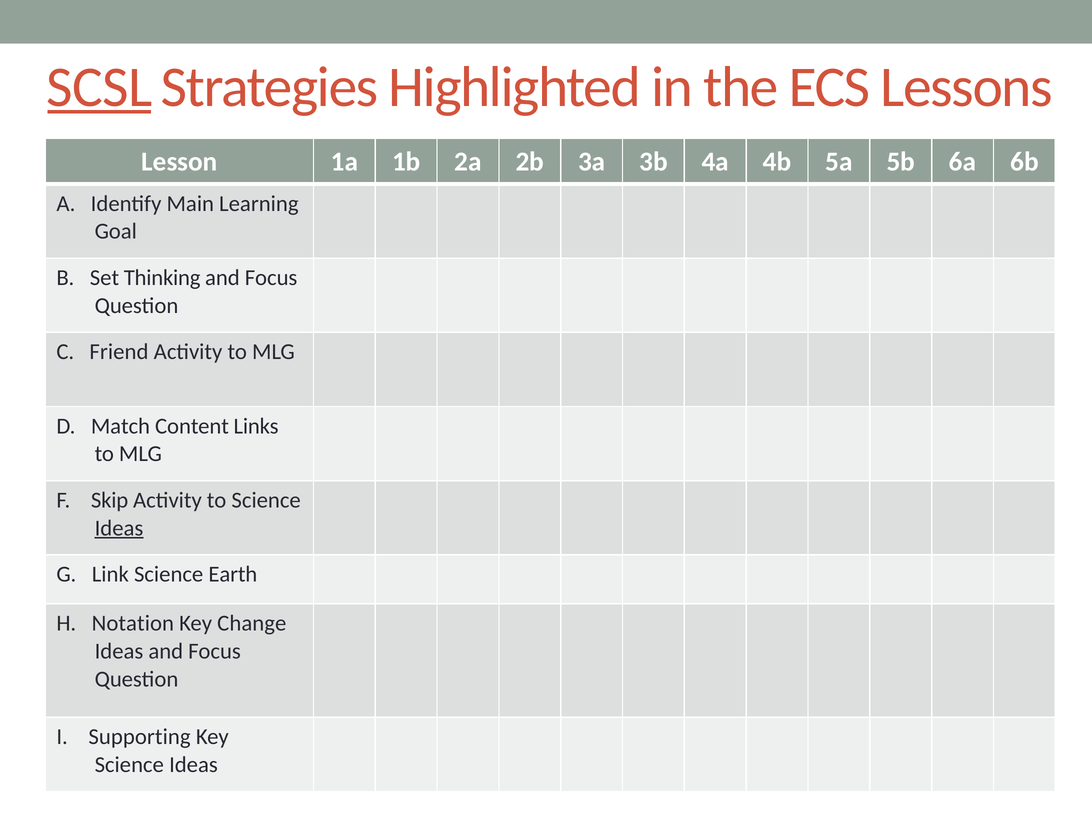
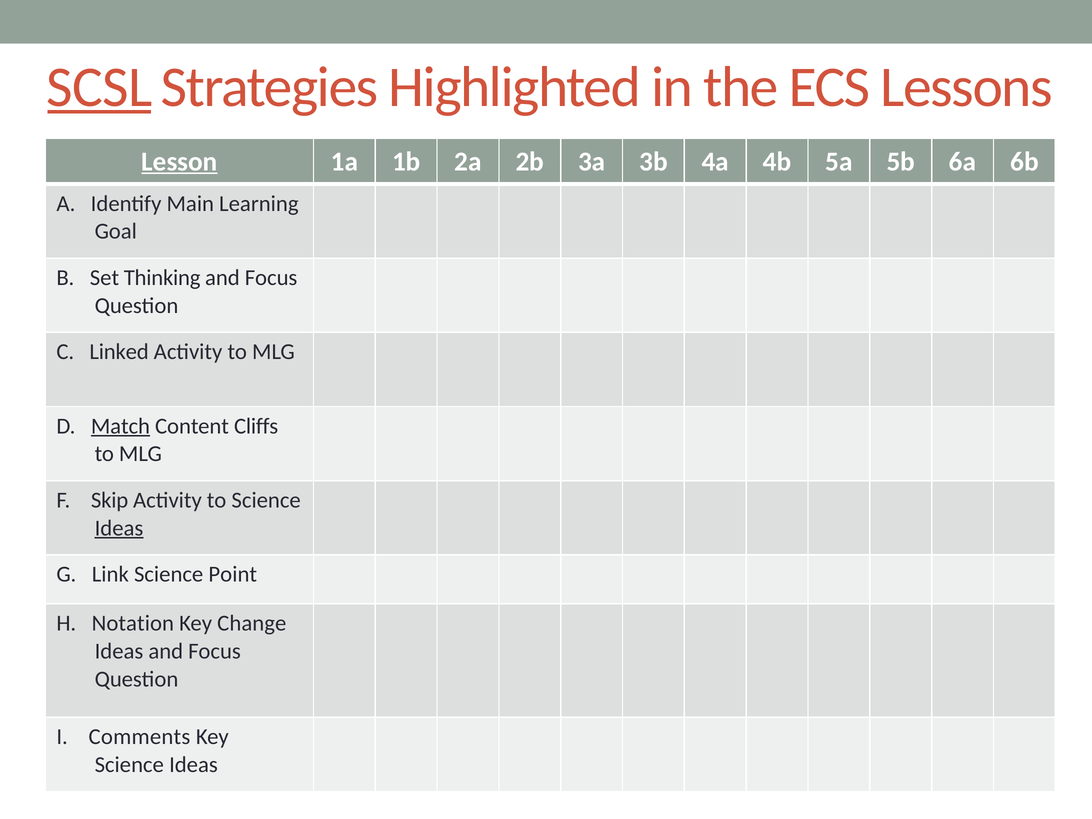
Lesson underline: none -> present
Friend: Friend -> Linked
Match underline: none -> present
Links: Links -> Cliffs
Earth: Earth -> Point
Supporting: Supporting -> Comments
